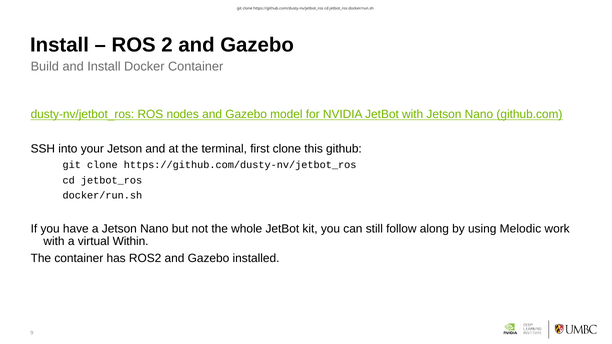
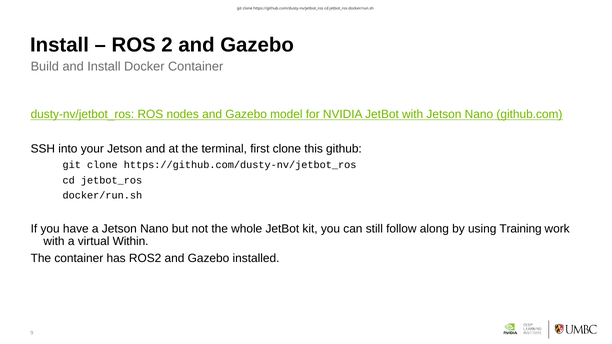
Melodic: Melodic -> Training
